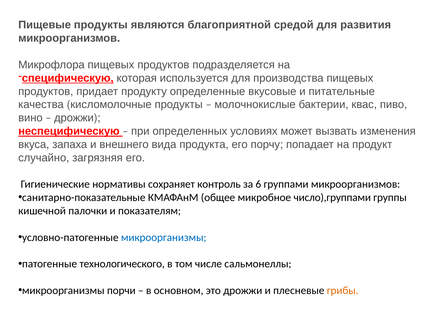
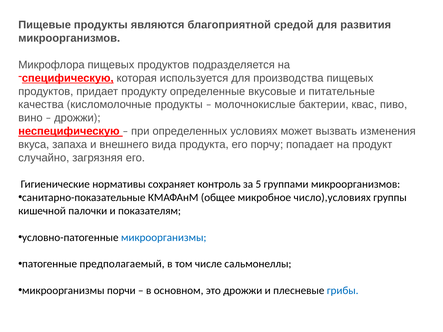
6: 6 -> 5
число),группами: число),группами -> число),условиях
технологического: технологического -> предполагаемый
грибы colour: orange -> blue
